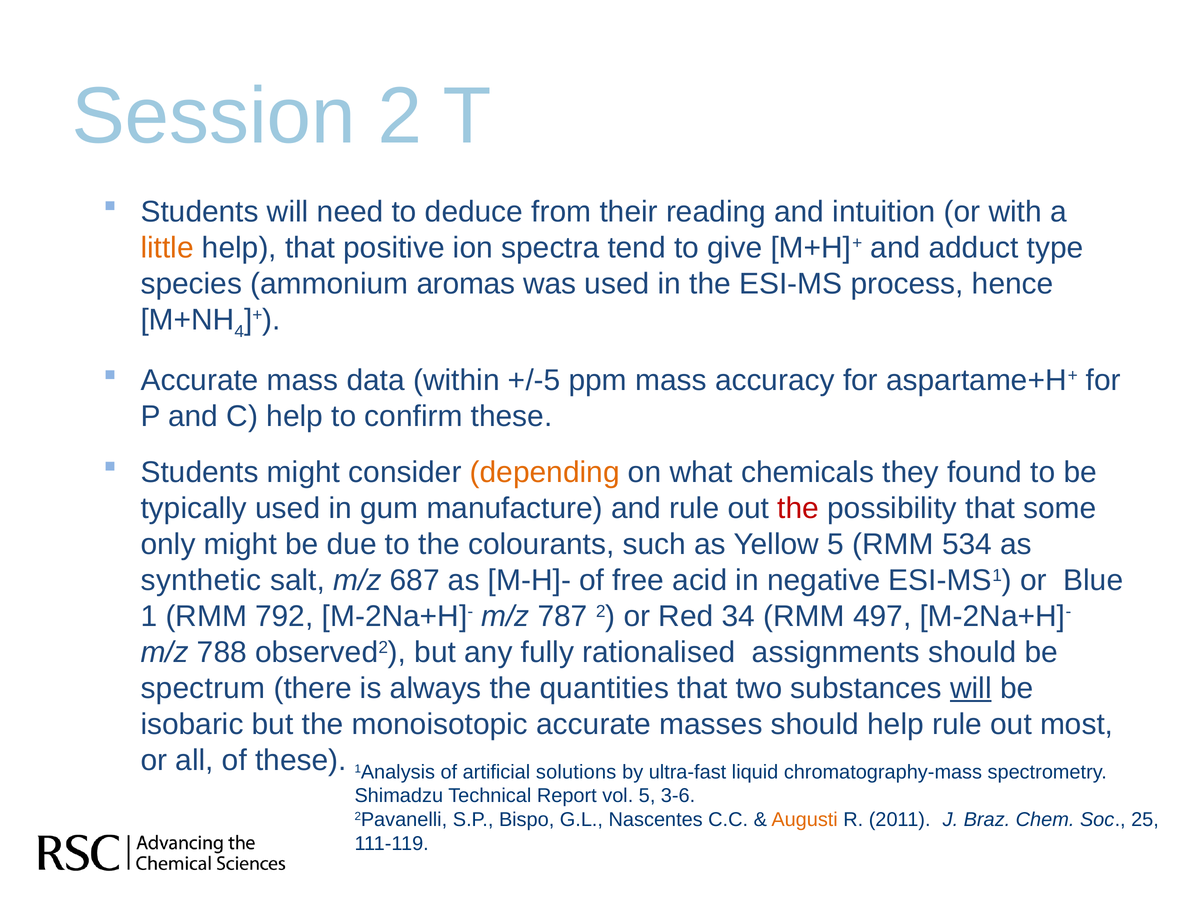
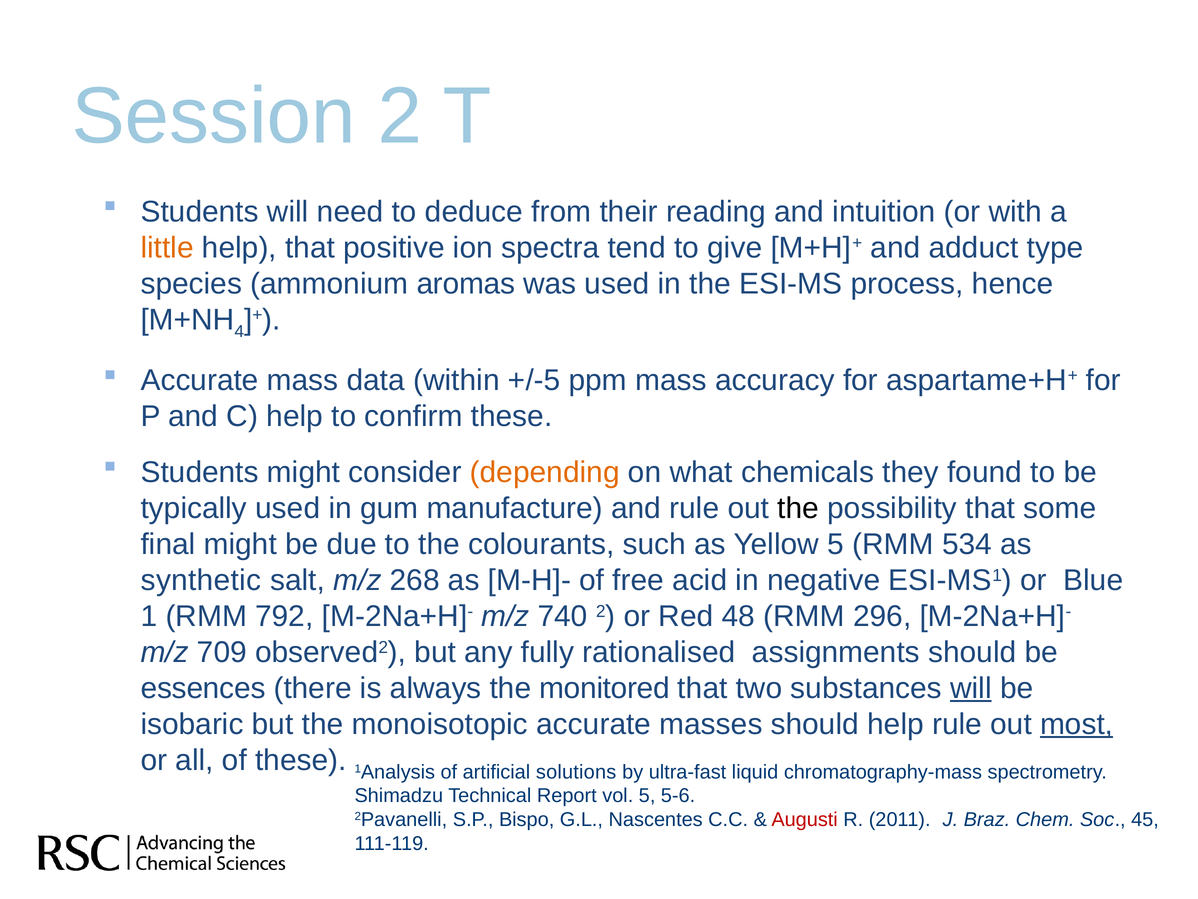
the at (798, 508) colour: red -> black
only: only -> final
687: 687 -> 268
787: 787 -> 740
34: 34 -> 48
497: 497 -> 296
788: 788 -> 709
spectrum: spectrum -> essences
quantities: quantities -> monitored
most underline: none -> present
3-6: 3-6 -> 5-6
Augusti colour: orange -> red
25: 25 -> 45
